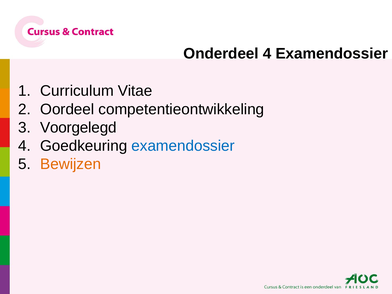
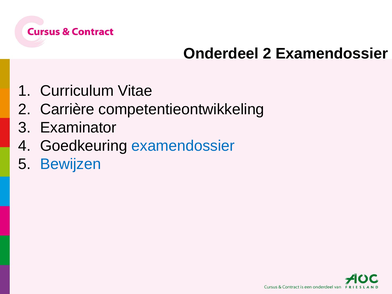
Onderdeel 4: 4 -> 2
Oordeel: Oordeel -> Carrière
Voorgelegd: Voorgelegd -> Examinator
Bewijzen colour: orange -> blue
